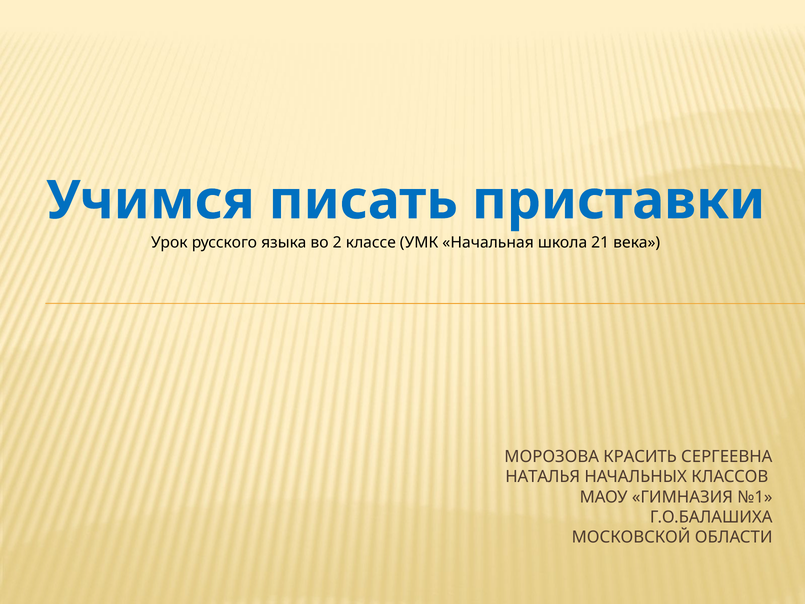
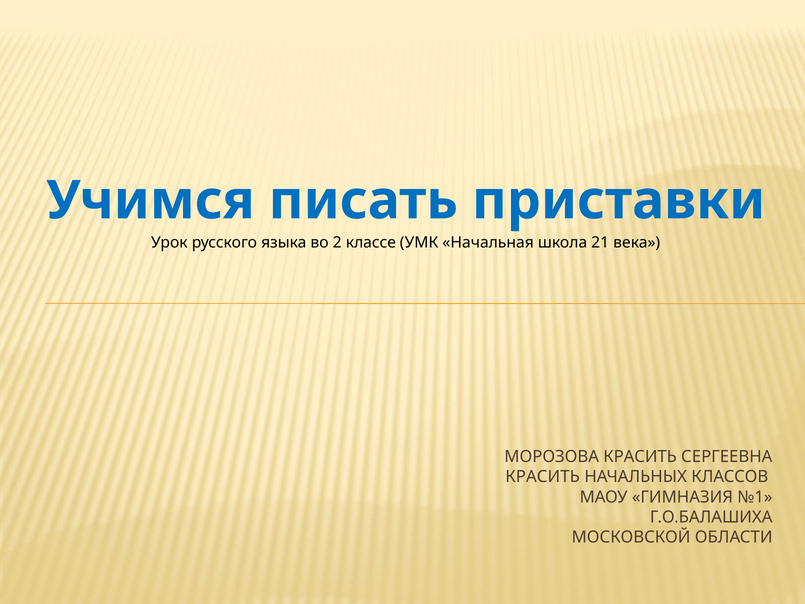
НАТАЛЬЯ at (543, 477): НАТАЛЬЯ -> КРАСИТЬ
